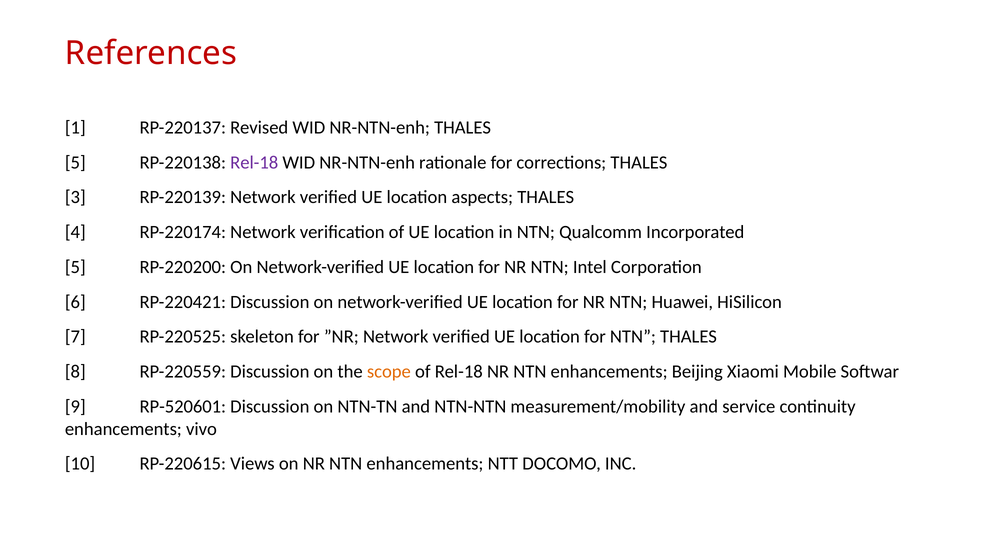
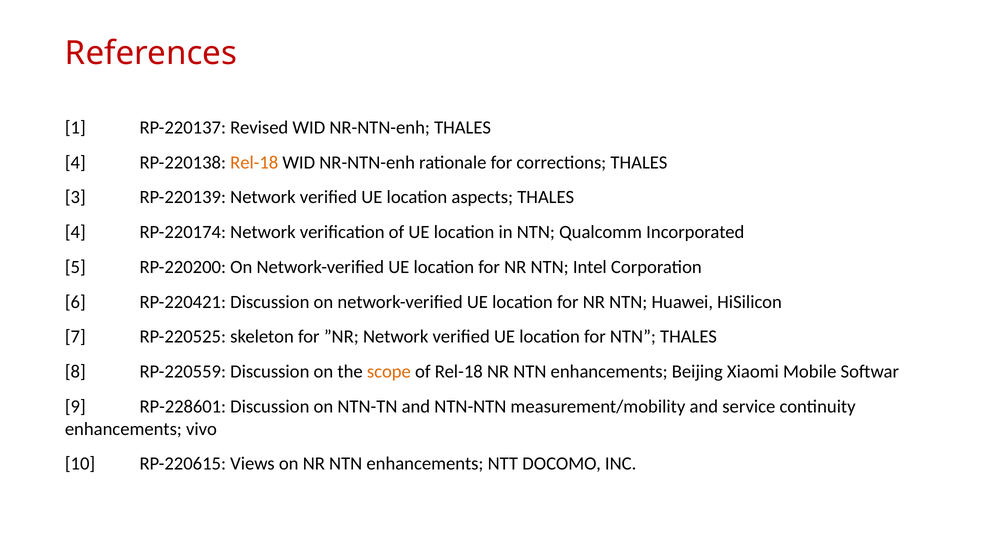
5 at (75, 162): 5 -> 4
Rel-18 at (254, 162) colour: purple -> orange
RP-520601: RP-520601 -> RP-228601
